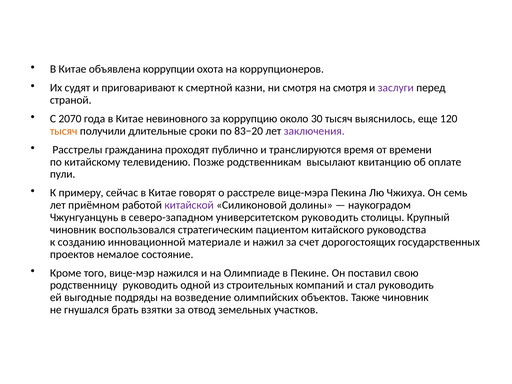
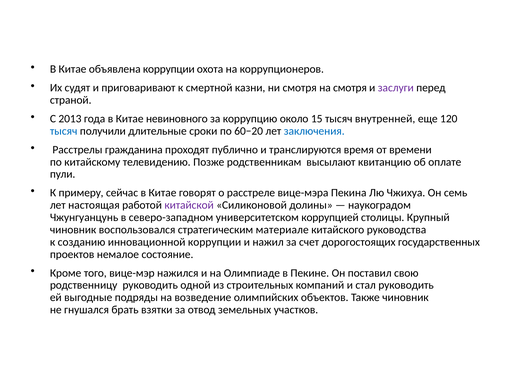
2070: 2070 -> 2013
30: 30 -> 15
выяснилось: выяснилось -> внутренней
тысяч at (64, 131) colour: orange -> blue
83−20: 83−20 -> 60−20
заключения colour: purple -> blue
приёмном: приёмном -> настоящая
университетском руководить: руководить -> коррупцией
пациентом: пациентом -> материале
инновационной материале: материале -> коррупции
